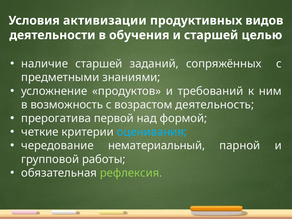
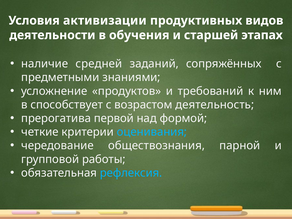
целью: целью -> этапах
наличие старшей: старшей -> средней
возможность: возможность -> способствует
нематериальный: нематериальный -> обществознания
рефлексия colour: light green -> light blue
